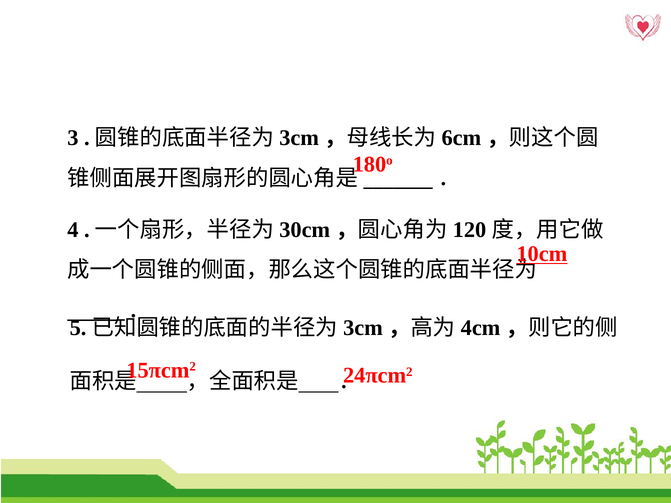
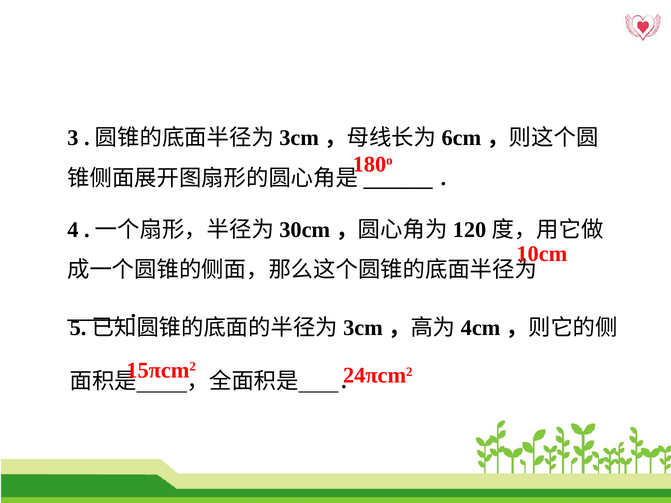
10cm underline: present -> none
